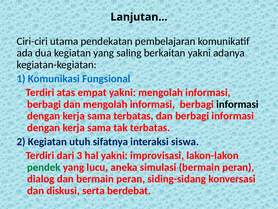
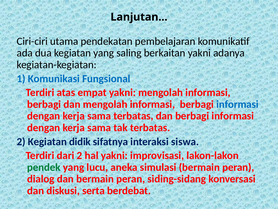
informasi at (237, 104) colour: black -> blue
utuh: utuh -> didik
dari 3: 3 -> 2
